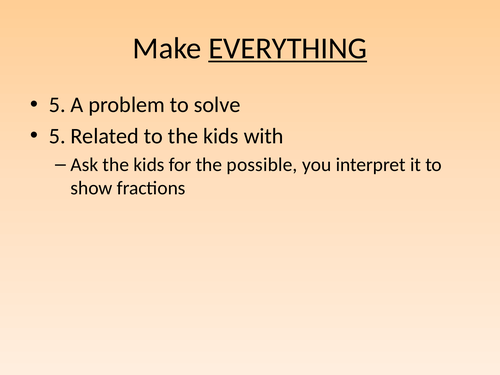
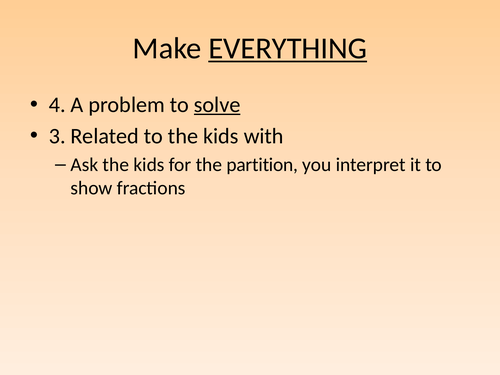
5 at (57, 105): 5 -> 4
solve underline: none -> present
5 at (57, 136): 5 -> 3
possible: possible -> partition
